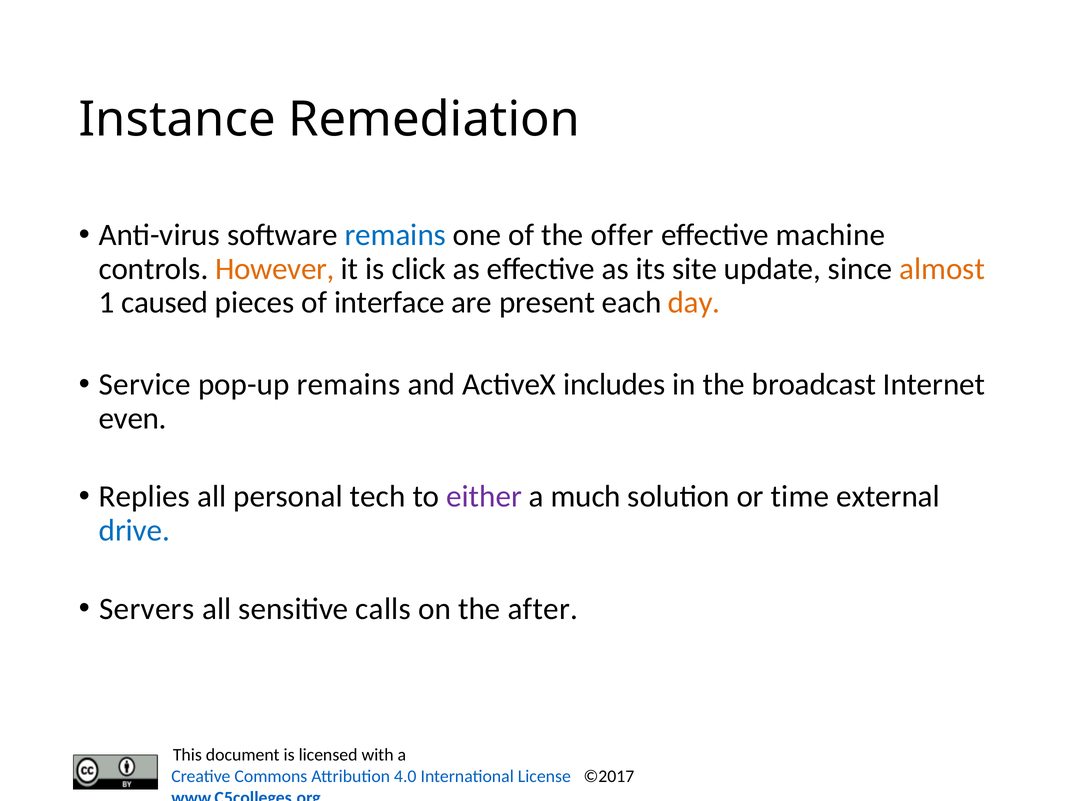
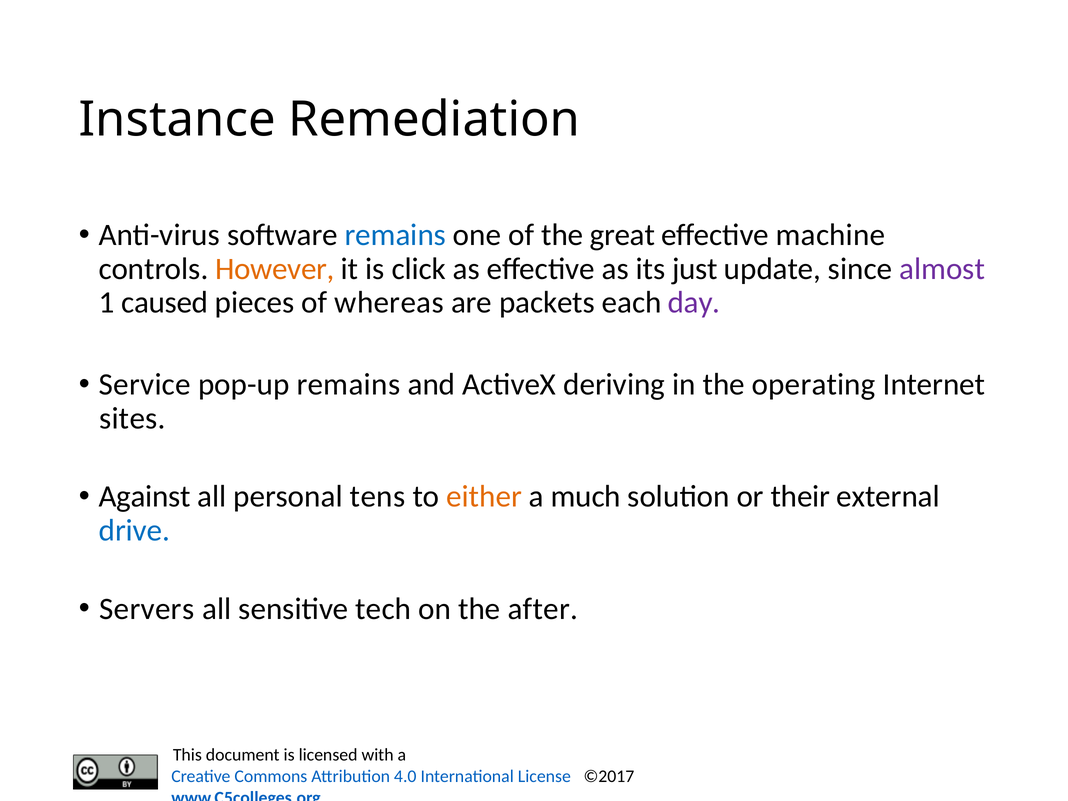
offer: offer -> great
site: site -> just
almost colour: orange -> purple
interface: interface -> whereas
present: present -> packets
day colour: orange -> purple
includes: includes -> deriving
broadcast: broadcast -> operating
even: even -> sites
Replies: Replies -> Against
tech: tech -> tens
either colour: purple -> orange
time: time -> their
calls: calls -> tech
